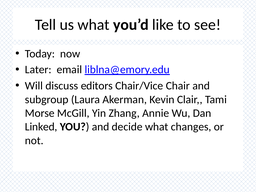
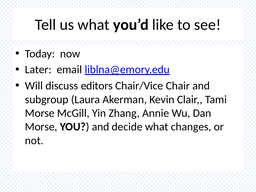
Linked at (41, 127): Linked -> Morse
